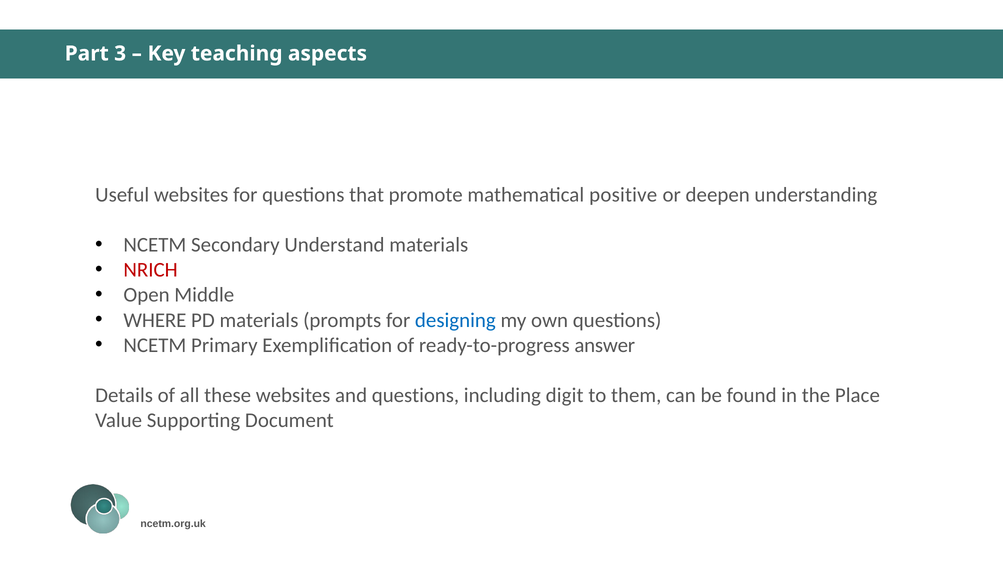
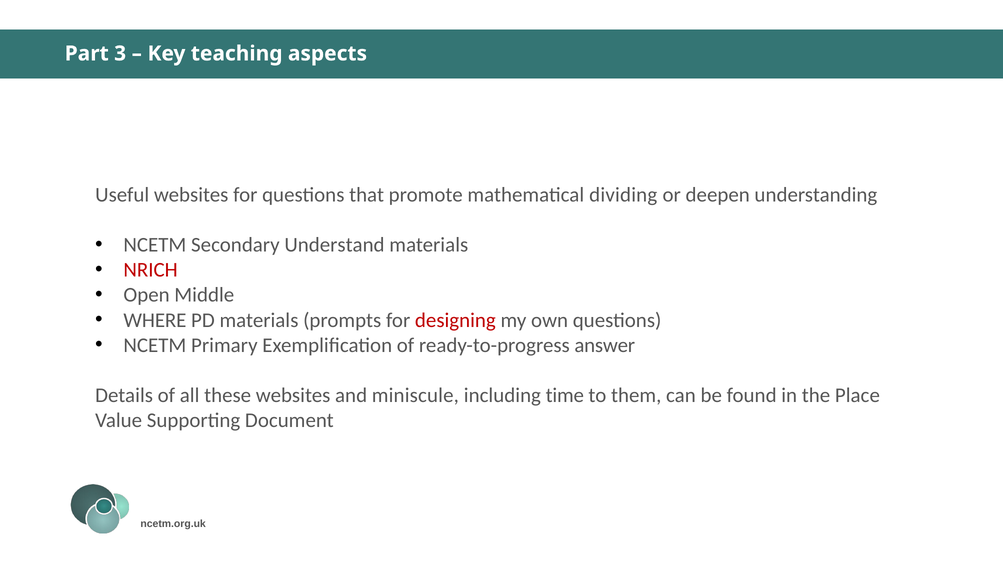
positive: positive -> dividing
designing colour: blue -> red
and questions: questions -> miniscule
digit: digit -> time
